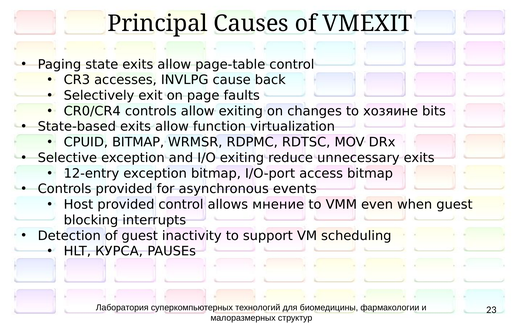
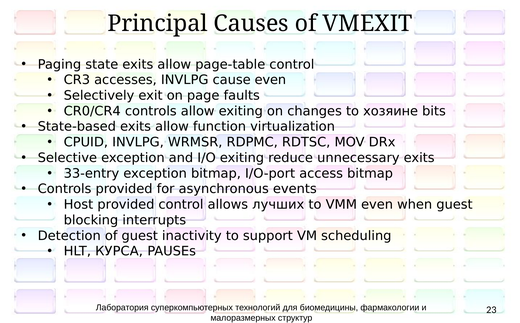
cause back: back -> even
CPUID BITMAP: BITMAP -> INVLPG
12-entry: 12-entry -> 33-entry
мнение: мнение -> лучших
